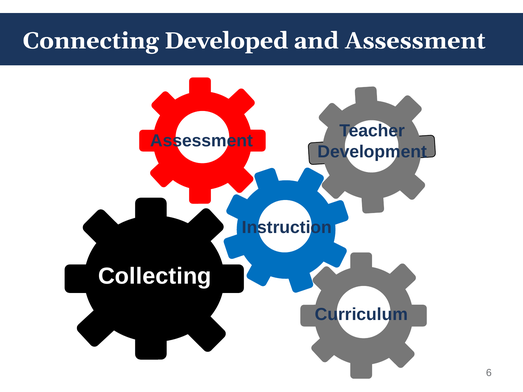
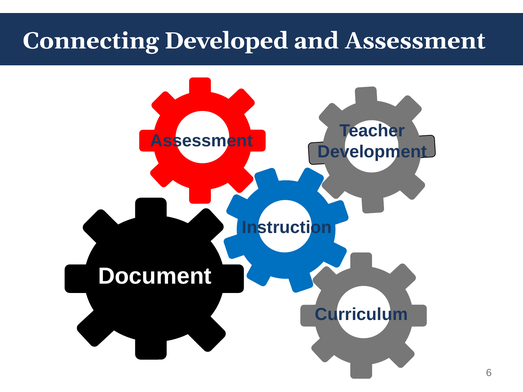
Collecting: Collecting -> Document
